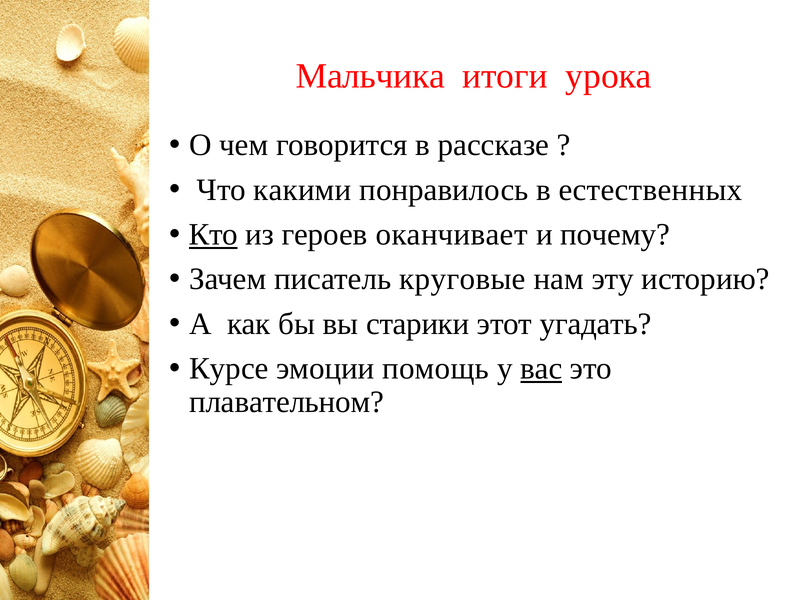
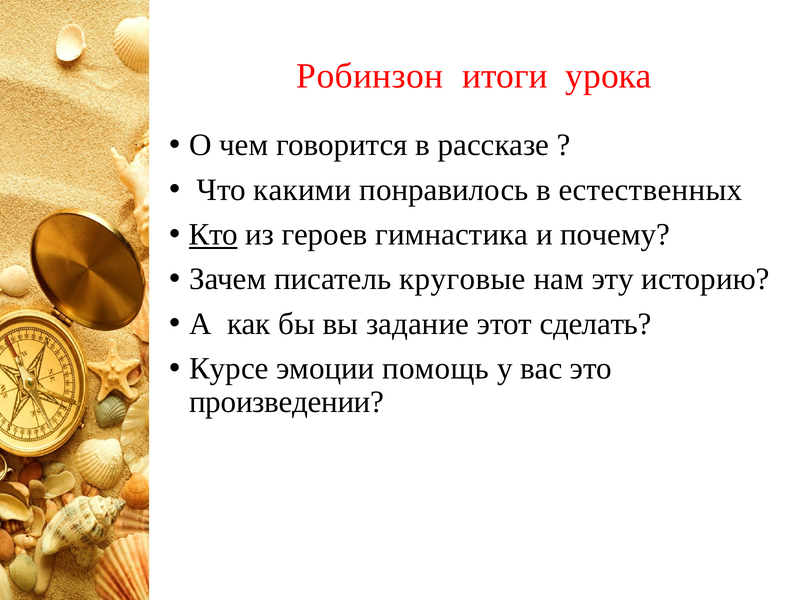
Мальчика: Мальчика -> Робинзон
оканчивает: оканчивает -> гимнастика
старики: старики -> задание
угадать: угадать -> сделать
вас underline: present -> none
плавательном: плавательном -> произведении
